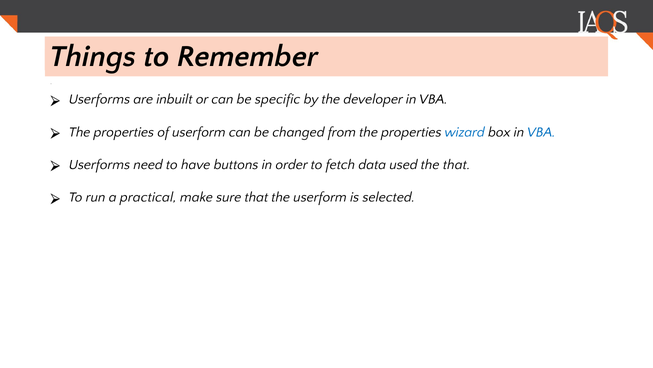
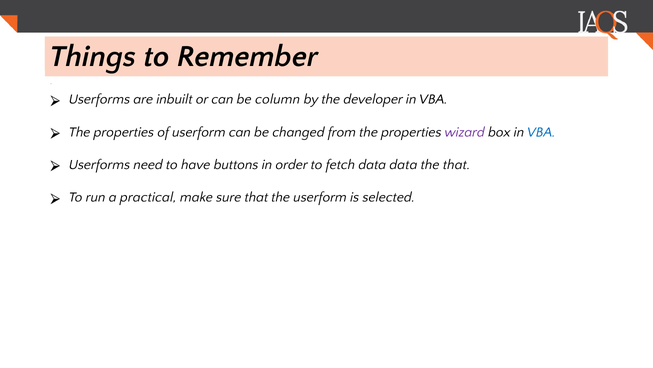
specific: specific -> column
wizard colour: blue -> purple
data used: used -> data
